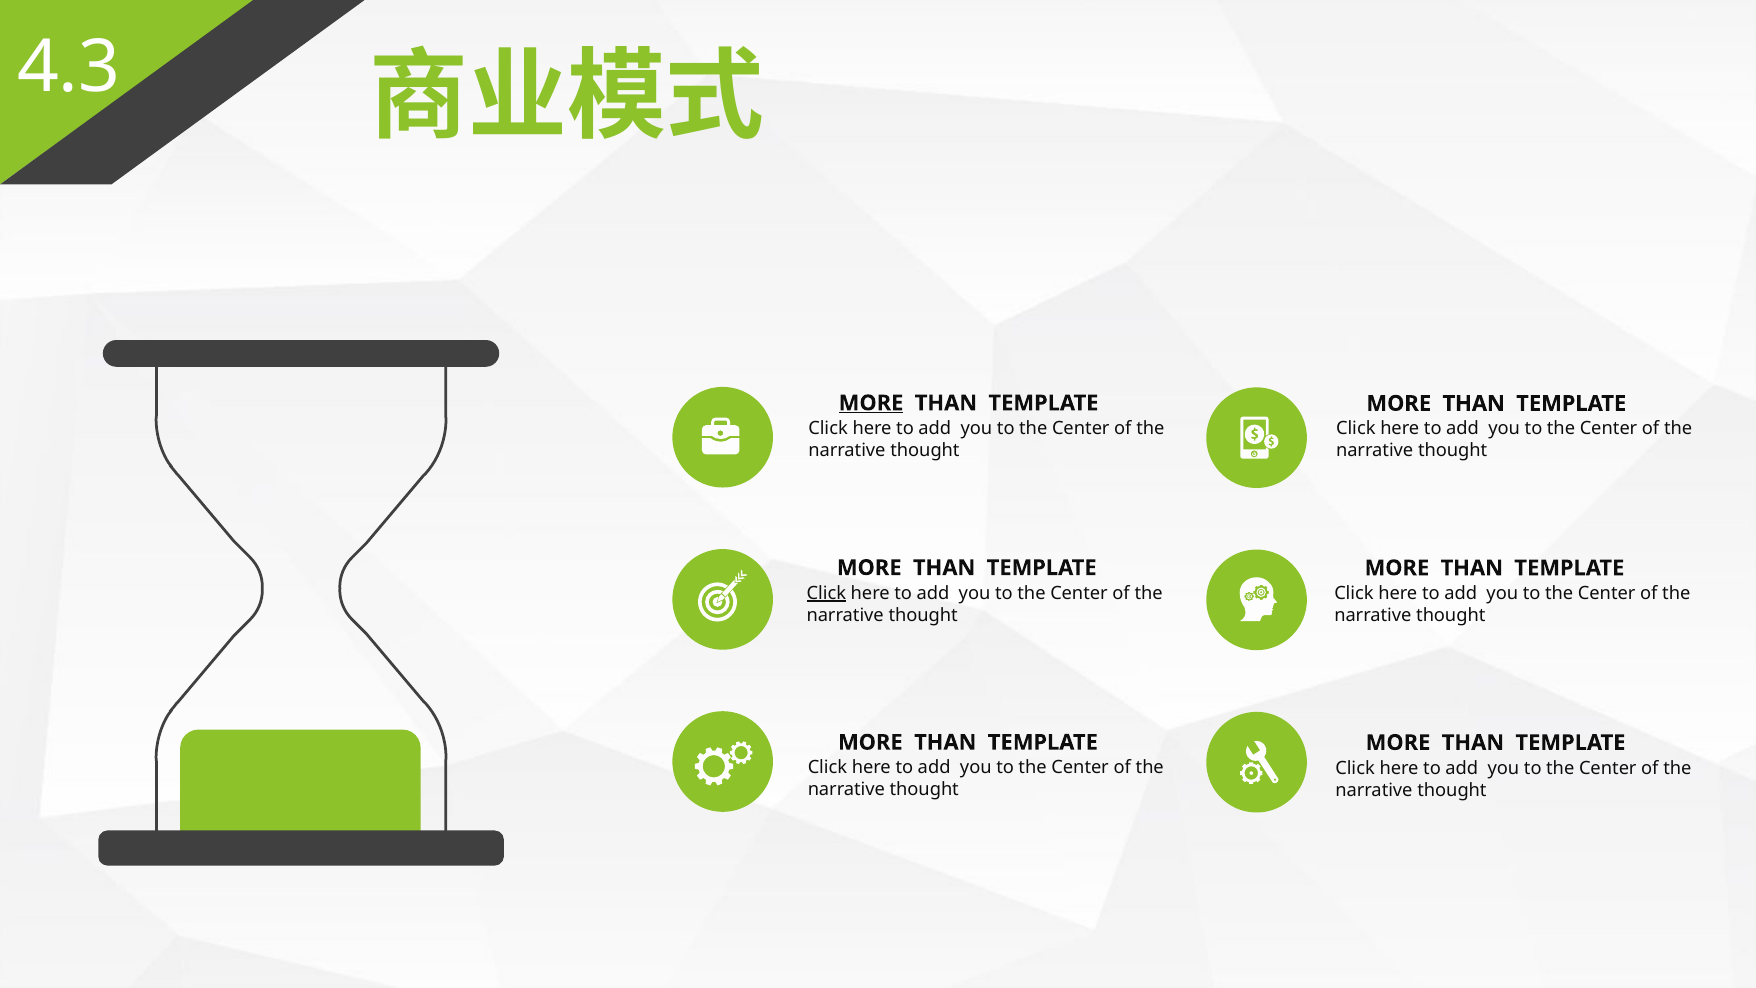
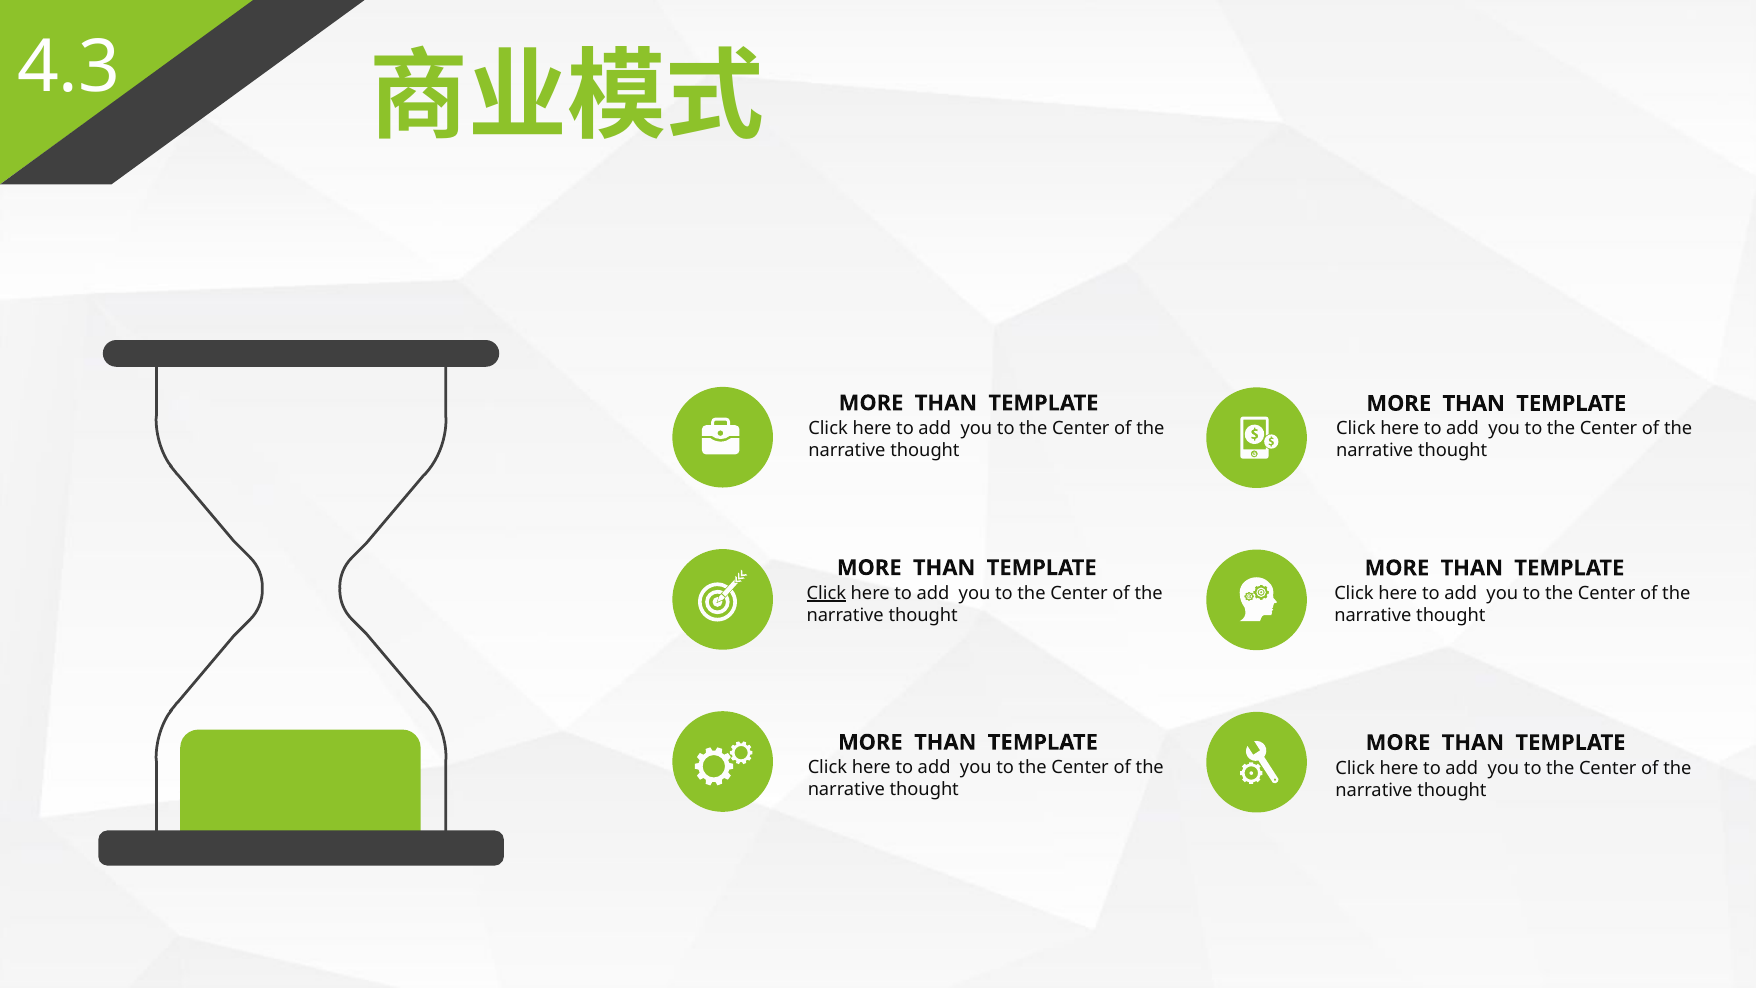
MORE at (871, 403) underline: present -> none
